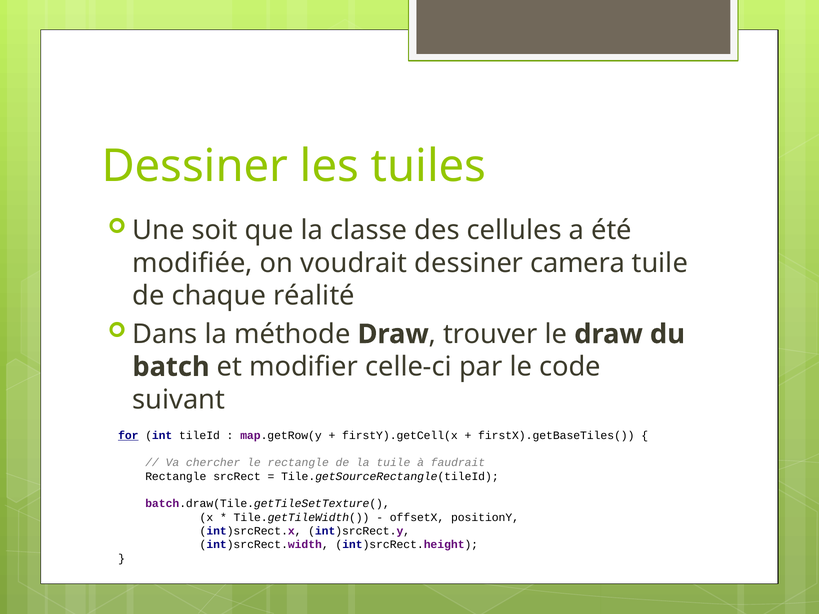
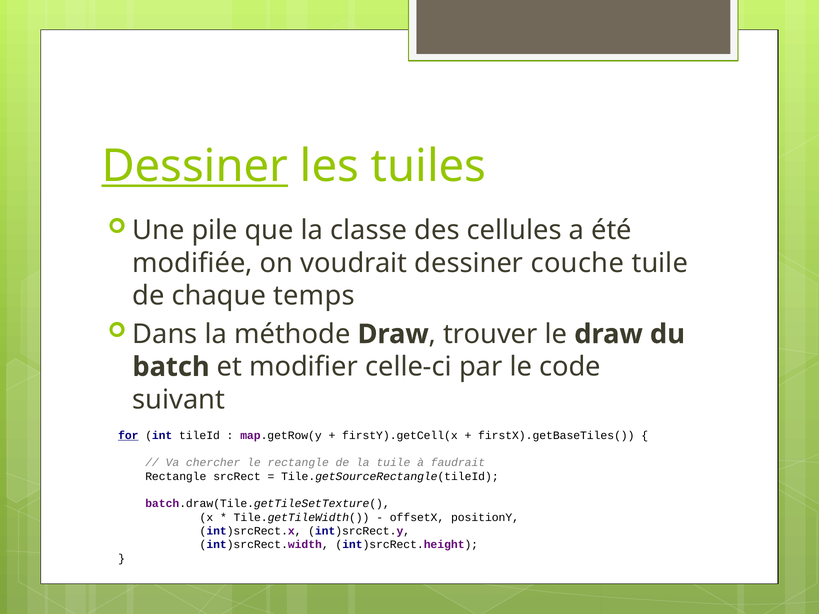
Dessiner at (195, 166) underline: none -> present
soit: soit -> pile
camera: camera -> couche
réalité: réalité -> temps
